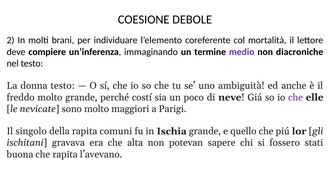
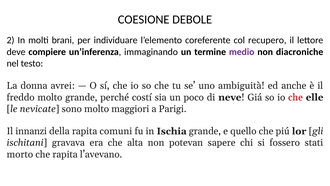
mortalità: mortalità -> recupero
donna testo: testo -> avrei
che at (296, 97) colour: purple -> red
singolo: singolo -> innanzi
buona: buona -> morto
